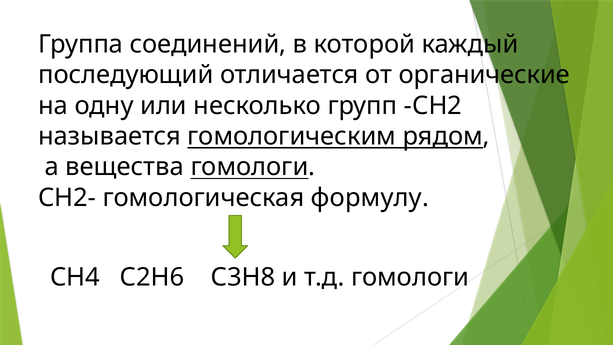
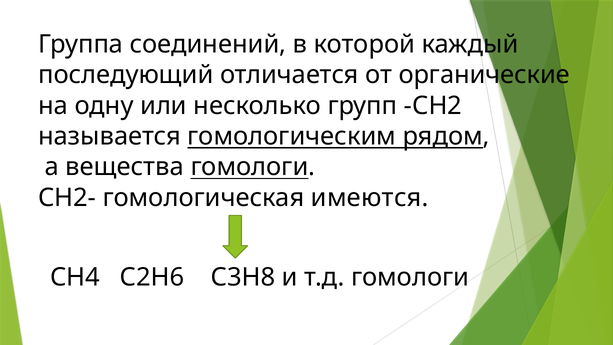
формулу: формулу -> имеются
